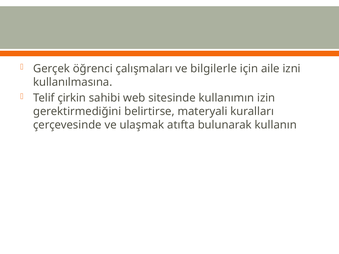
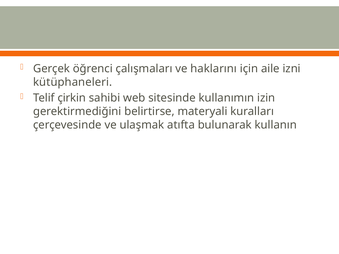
bilgilerle: bilgilerle -> haklarını
kullanılmasına: kullanılmasına -> kütüphaneleri
